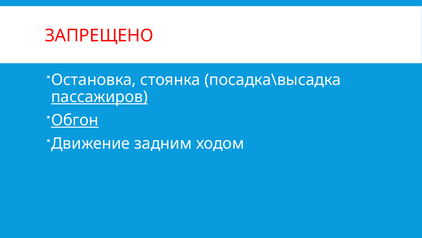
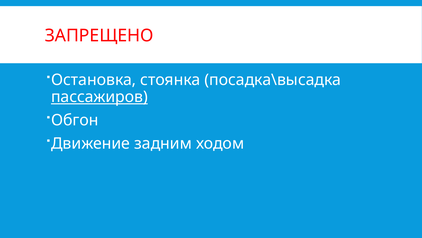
Обгон underline: present -> none
